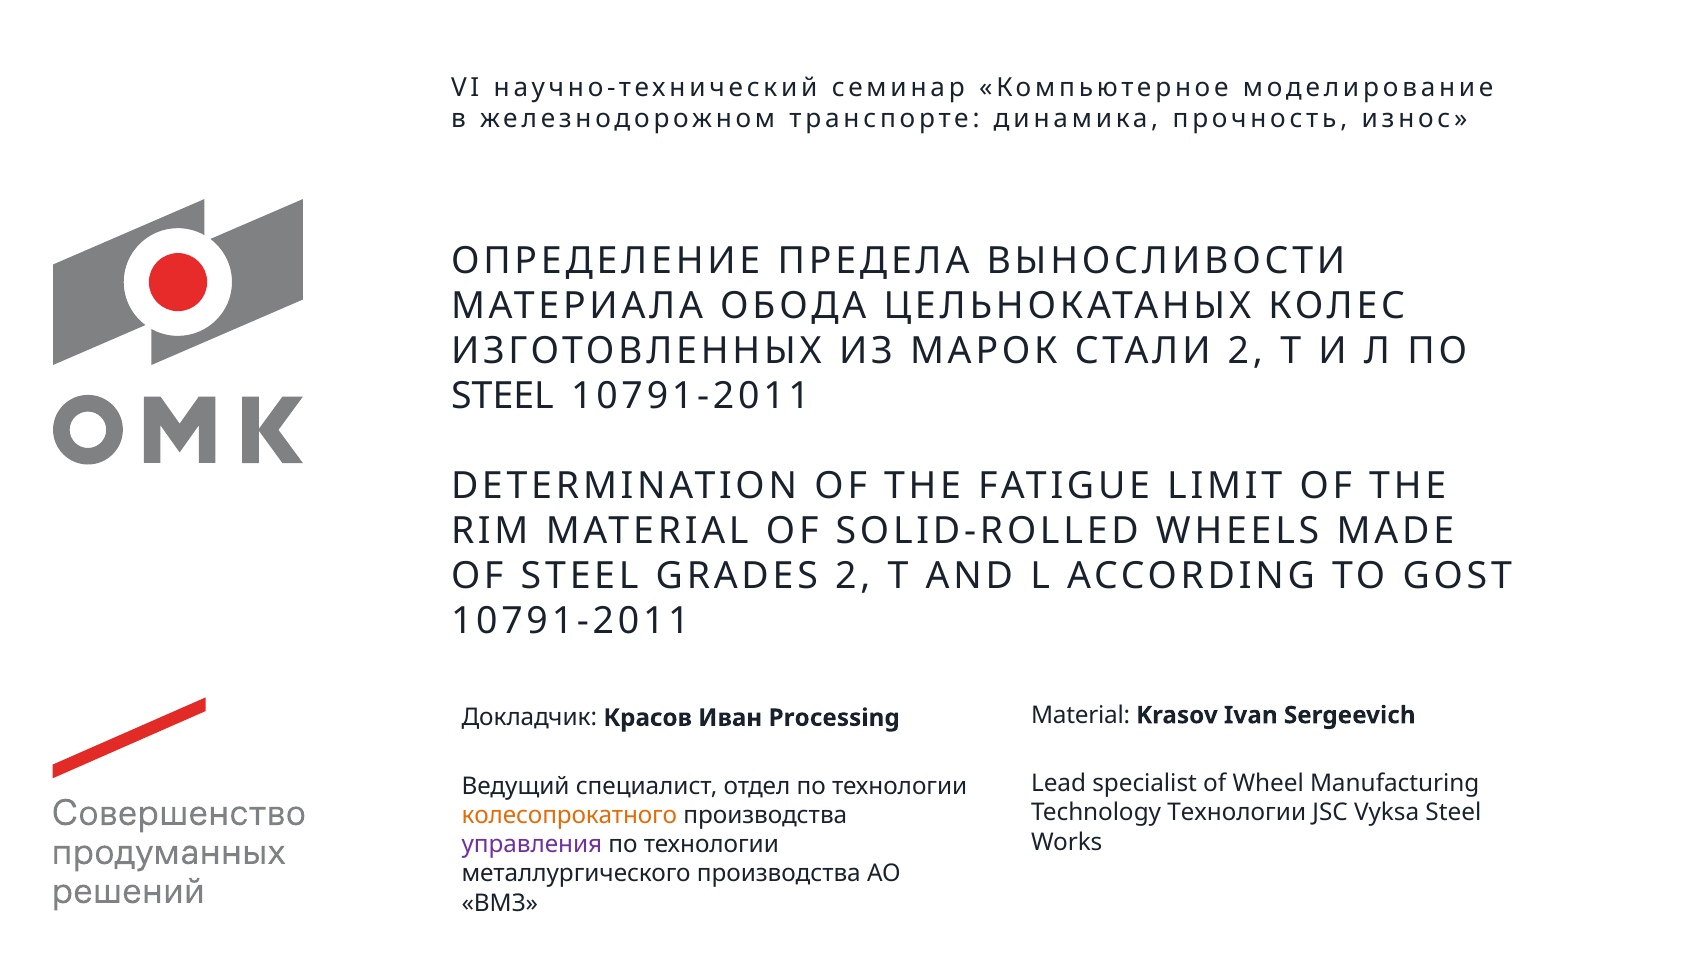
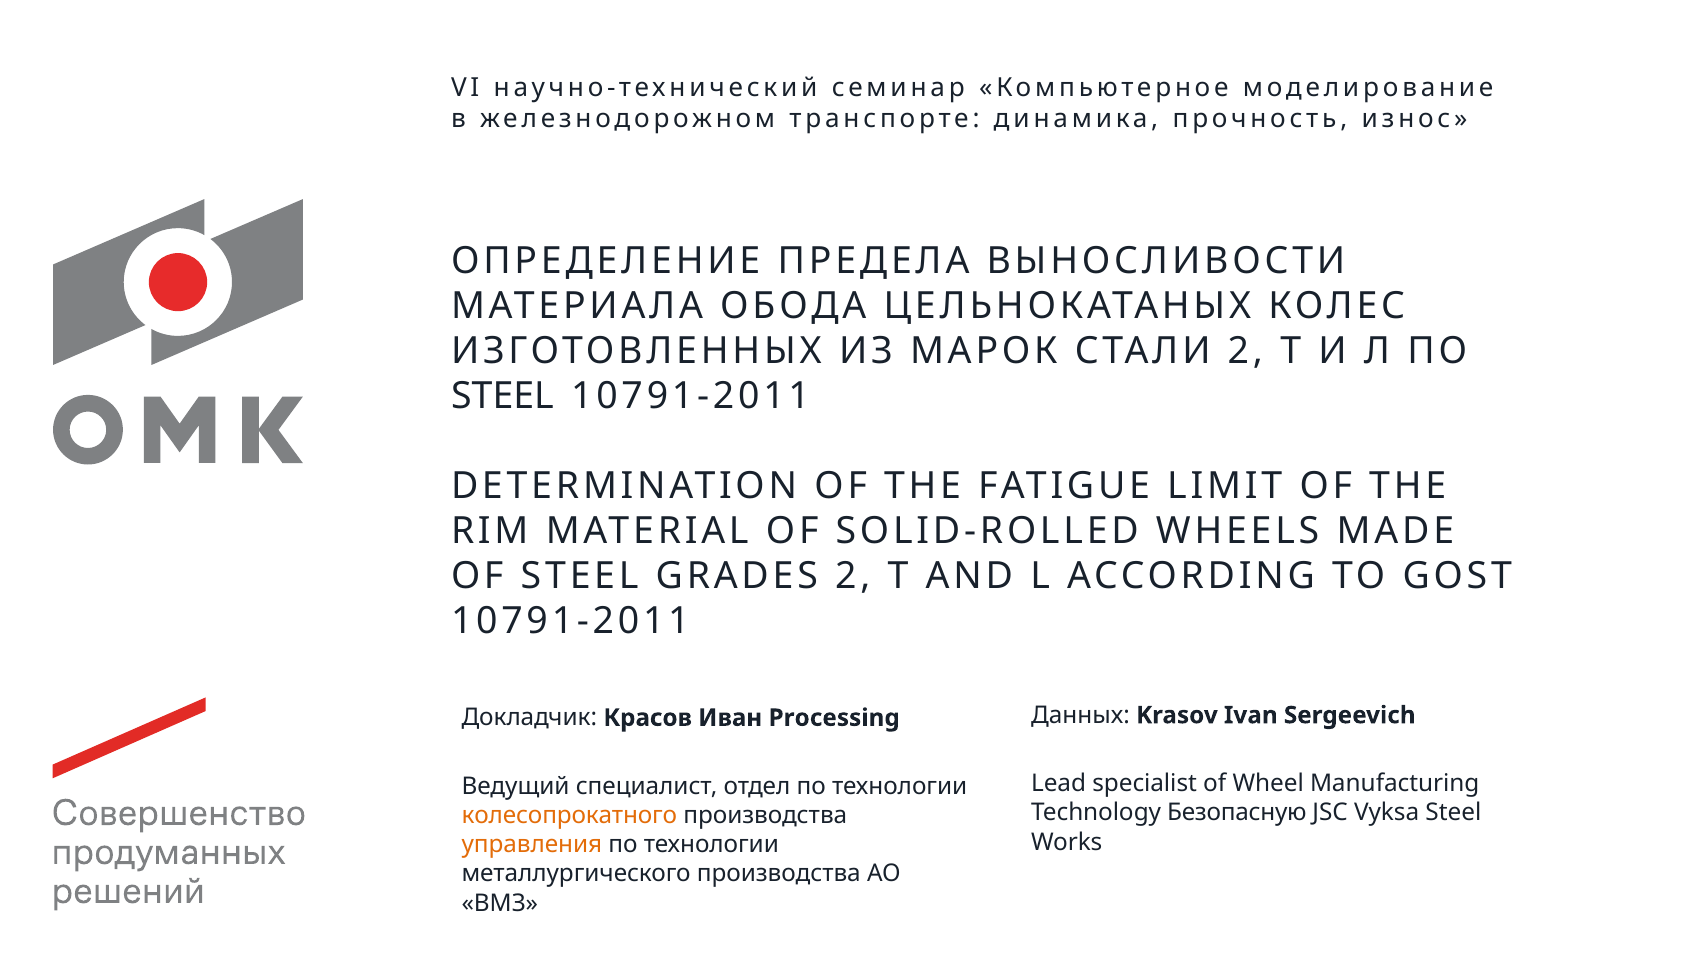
Material at (1081, 715): Material -> Данных
Technology Технологии: Технологии -> Безопасную
управления colour: purple -> orange
